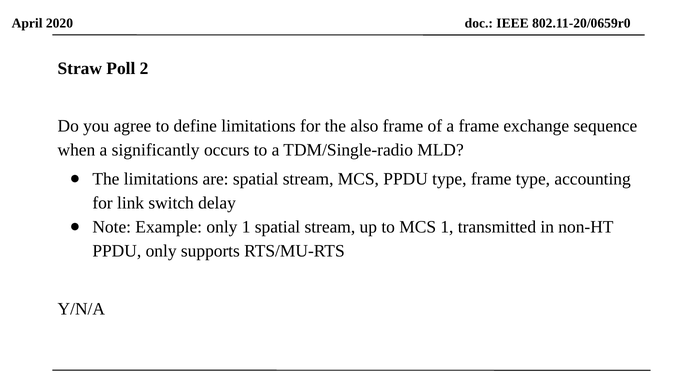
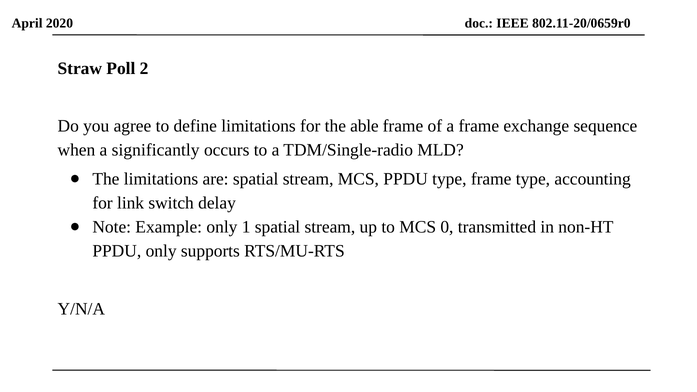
also: also -> able
MCS 1: 1 -> 0
